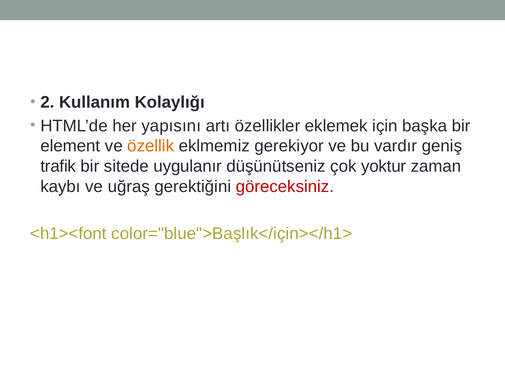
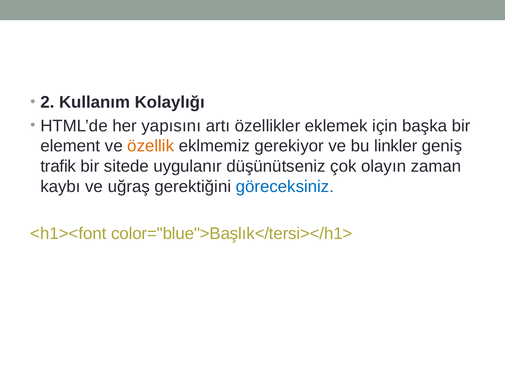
vardır: vardır -> linkler
yoktur: yoktur -> olayın
göreceksiniz colour: red -> blue
color="blue">Başlık</için></h1>: color="blue">Başlık</için></h1> -> color="blue">Başlık</tersi></h1>
